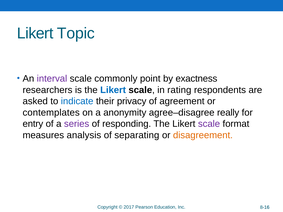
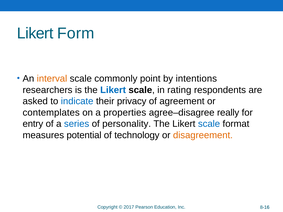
Topic: Topic -> Form
interval colour: purple -> orange
exactness: exactness -> intentions
anonymity: anonymity -> properties
series colour: purple -> blue
responding: responding -> personality
scale at (209, 124) colour: purple -> blue
analysis: analysis -> potential
separating: separating -> technology
